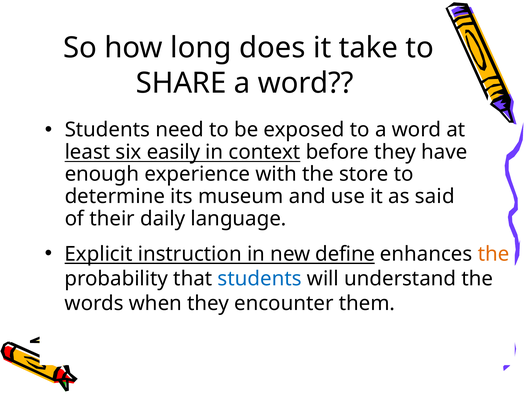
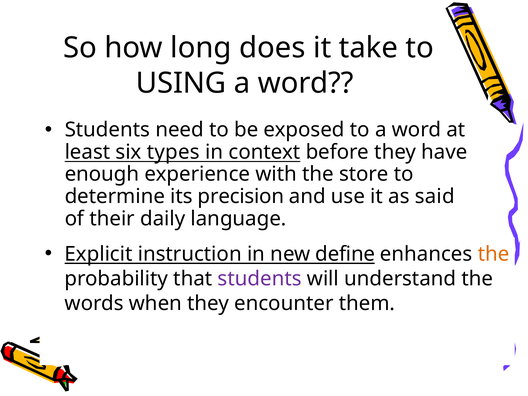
SHARE: SHARE -> USING
easily: easily -> types
museum: museum -> precision
students at (260, 279) colour: blue -> purple
